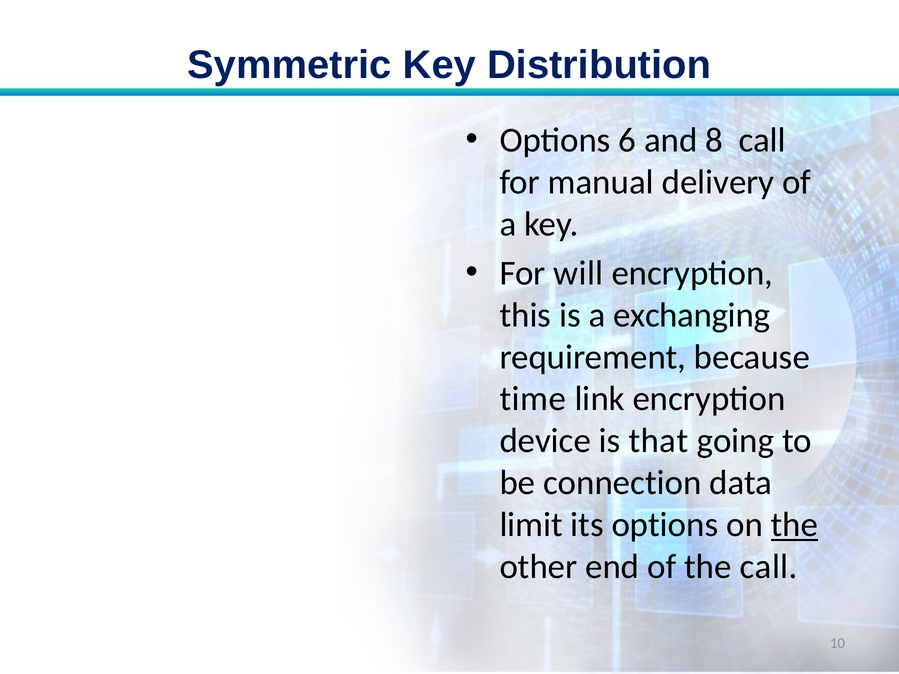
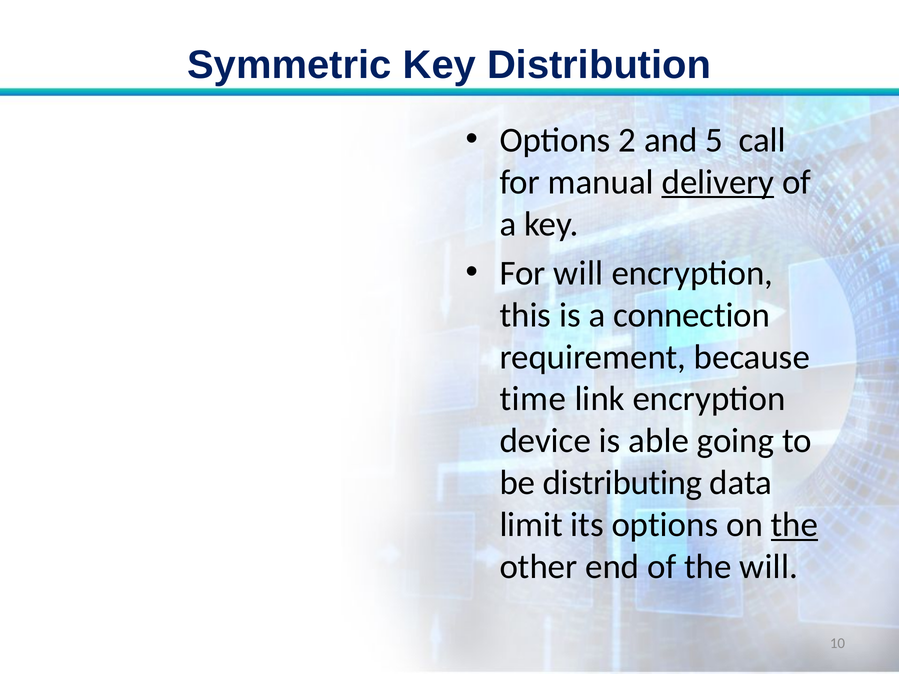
6: 6 -> 2
8: 8 -> 5
delivery underline: none -> present
exchanging: exchanging -> connection
that: that -> able
connection: connection -> distributing
the call: call -> will
